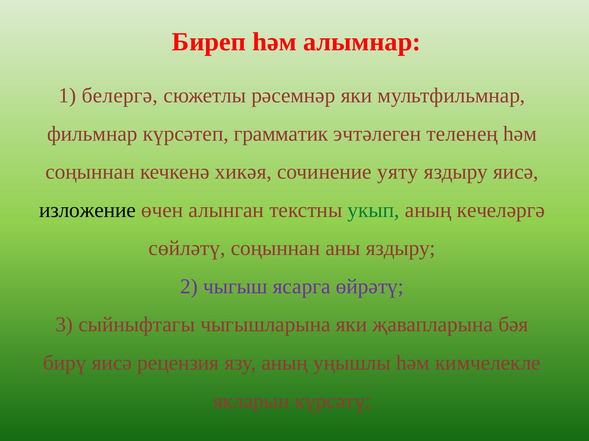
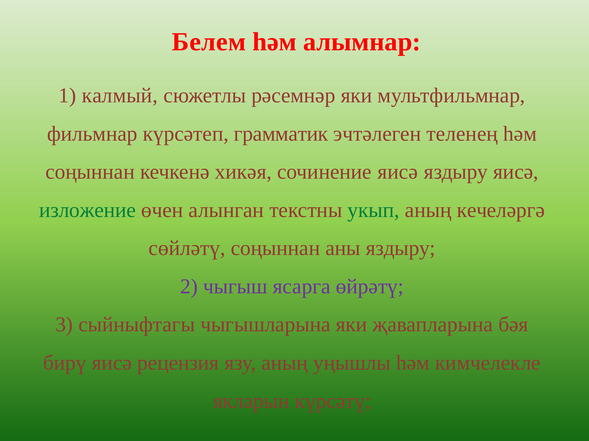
Биреп: Биреп -> Белем
белергә: белергә -> калмый
сочинение уяту: уяту -> яисә
изложение colour: black -> green
